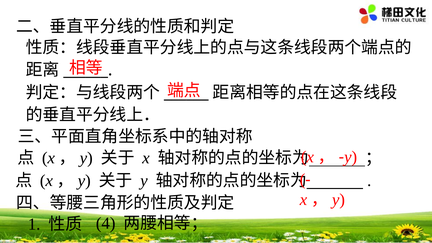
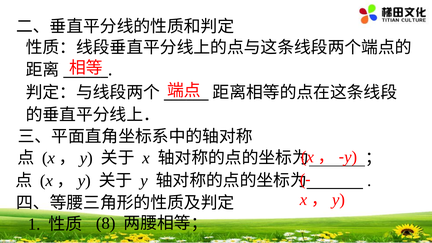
4: 4 -> 8
